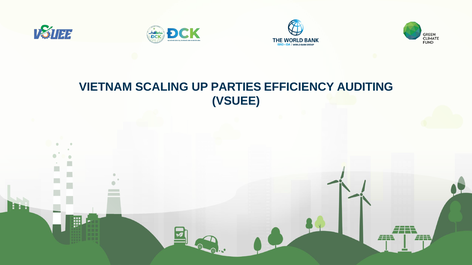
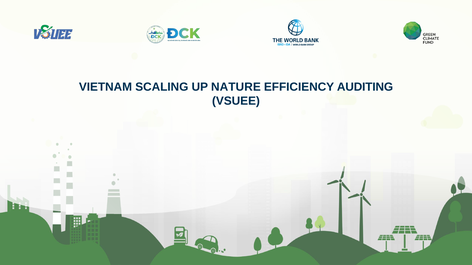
PARTIES: PARTIES -> NATURE
